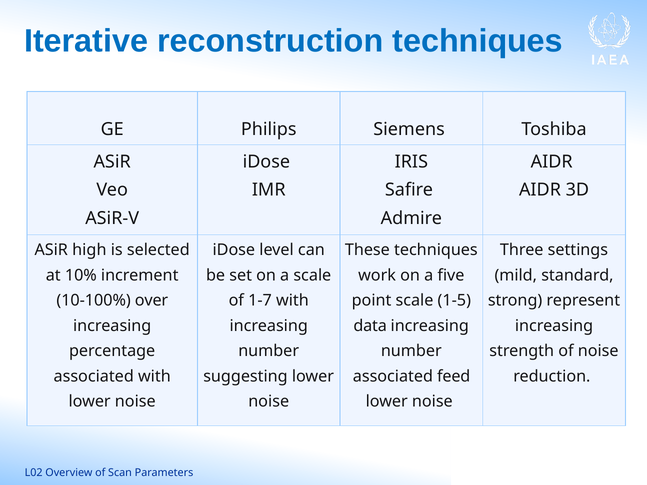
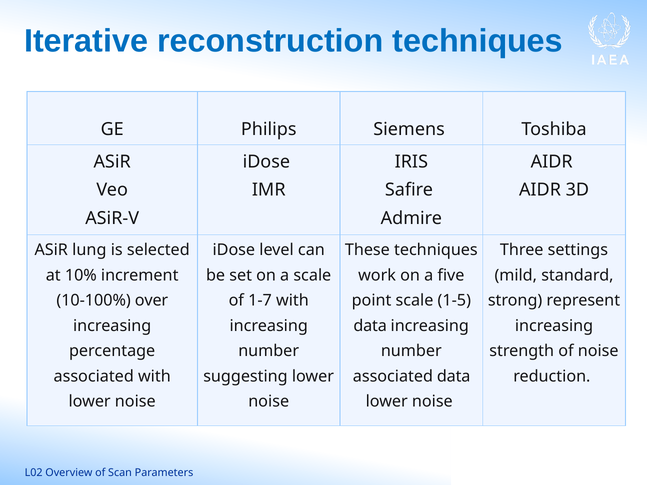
high: high -> lung
associated feed: feed -> data
